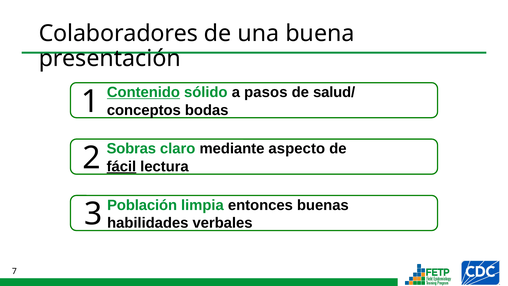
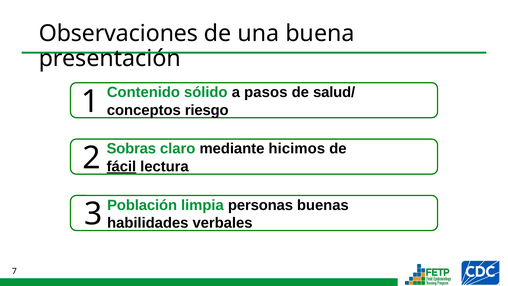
Colaboradores: Colaboradores -> Observaciones
Contenido underline: present -> none
bodas: bodas -> riesgo
aspecto: aspecto -> hicimos
entonces: entonces -> personas
